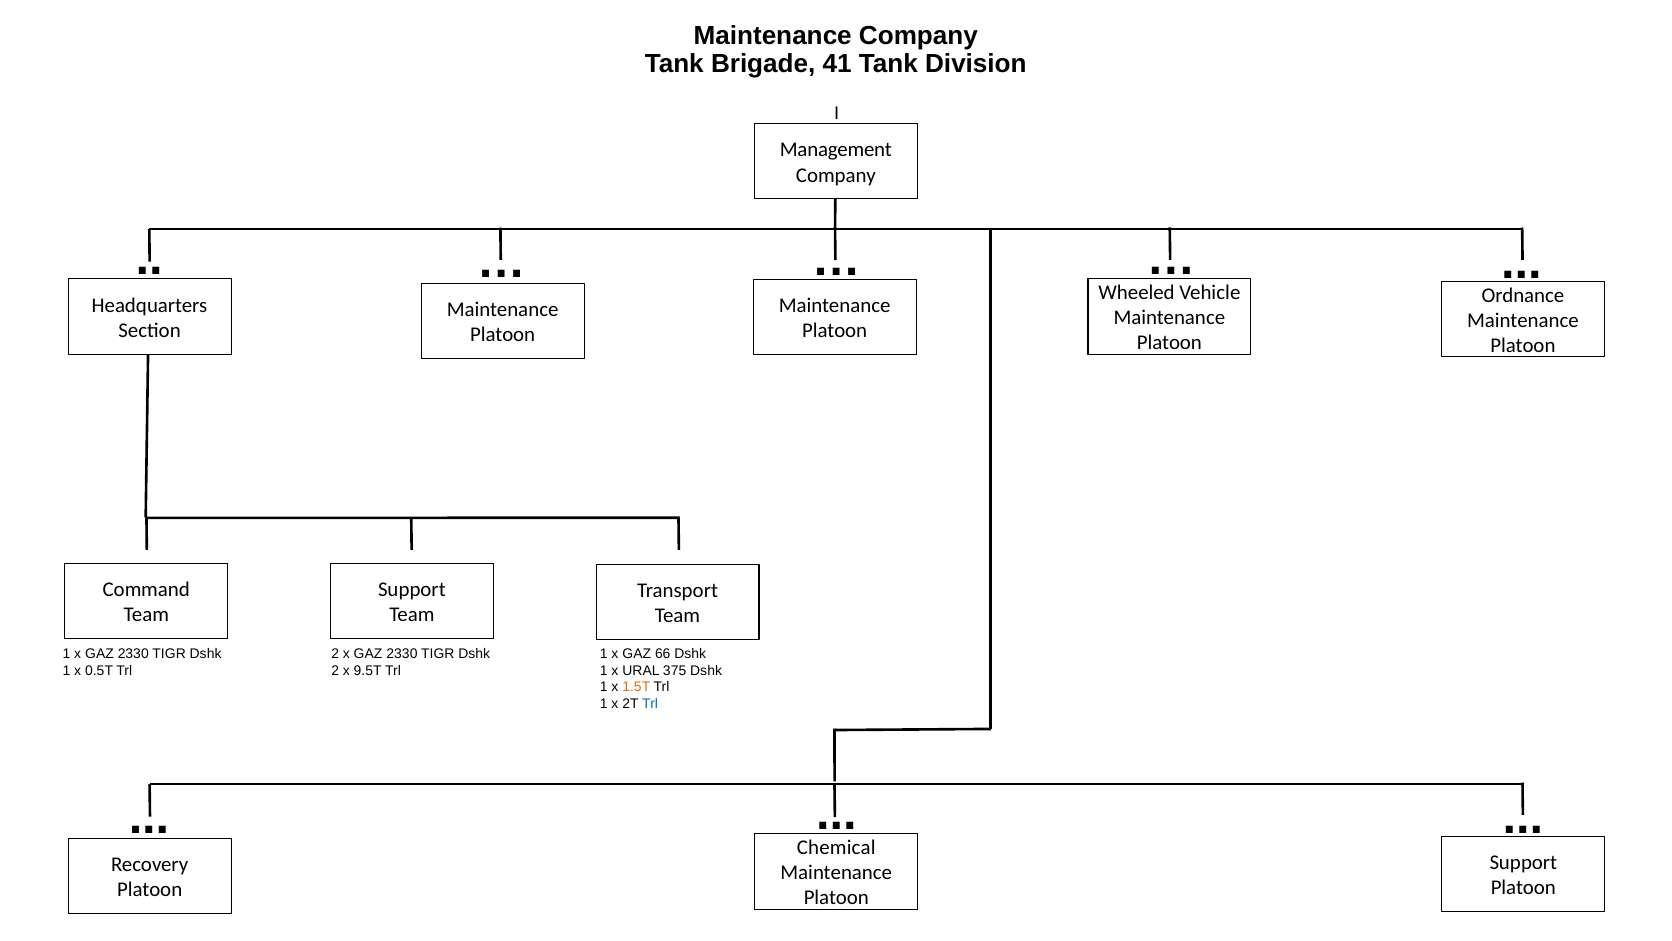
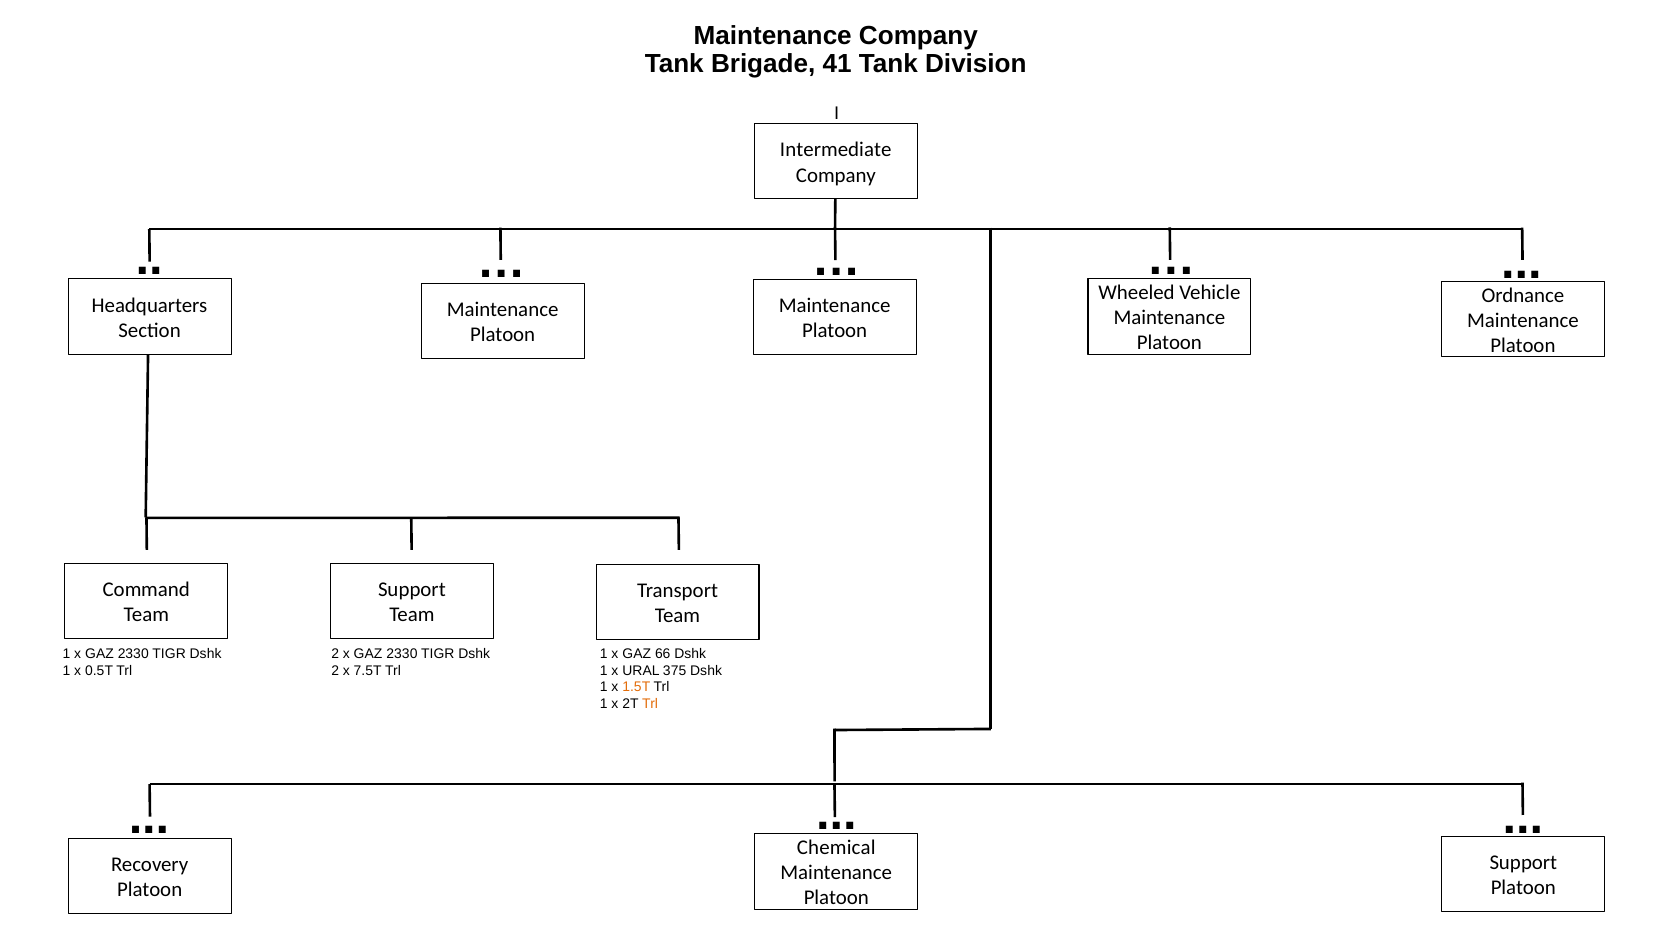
Management: Management -> Intermediate
9.5T: 9.5T -> 7.5T
Trl at (650, 704) colour: blue -> orange
